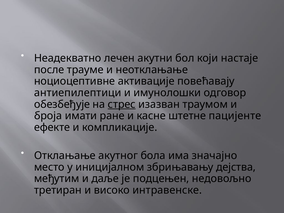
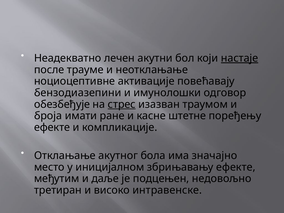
настаје underline: none -> present
антиепилептици: антиепилептици -> бензодиазепини
пацијенте: пацијенте -> поређењу
збрињавању дејства: дејства -> ефекте
